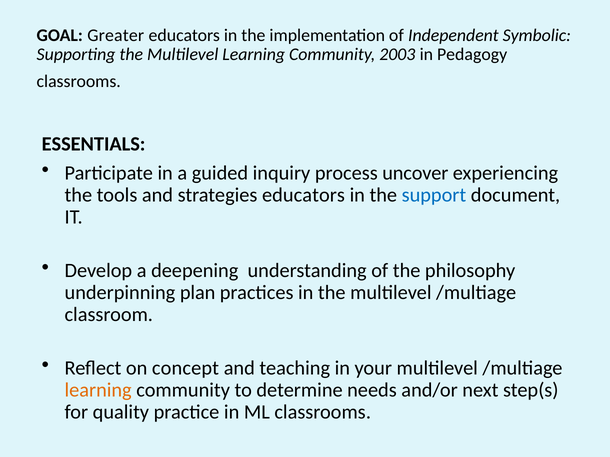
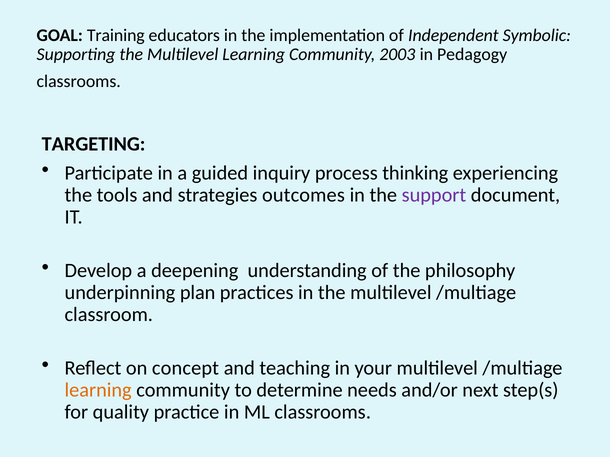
Greater: Greater -> Training
ESSENTIALS: ESSENTIALS -> TARGETING
uncover: uncover -> thinking
strategies educators: educators -> outcomes
support colour: blue -> purple
